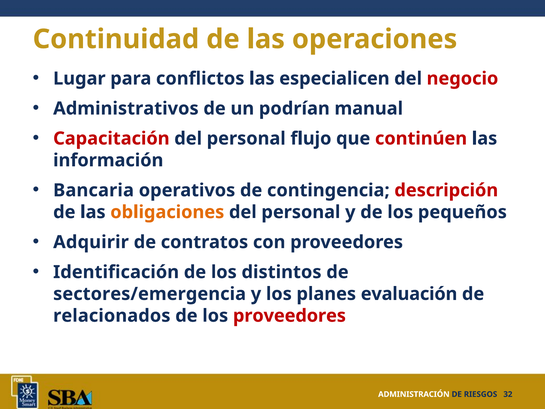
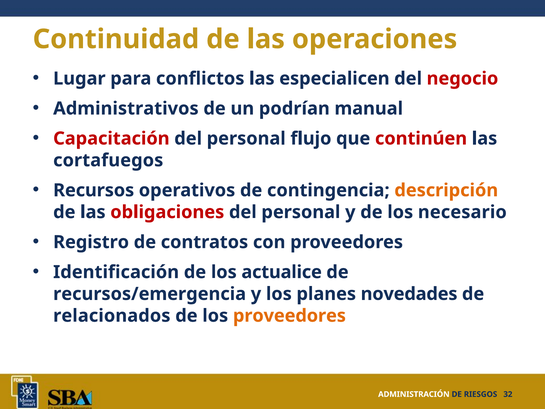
información: información -> cortafuegos
Bancaria: Bancaria -> Recursos
descripción colour: red -> orange
obligaciones colour: orange -> red
pequeños: pequeños -> necesario
Adquirir: Adquirir -> Registro
distintos: distintos -> actualice
sectores/emergencia: sectores/emergencia -> recursos/emergencia
evaluación: evaluación -> novedades
proveedores at (289, 316) colour: red -> orange
